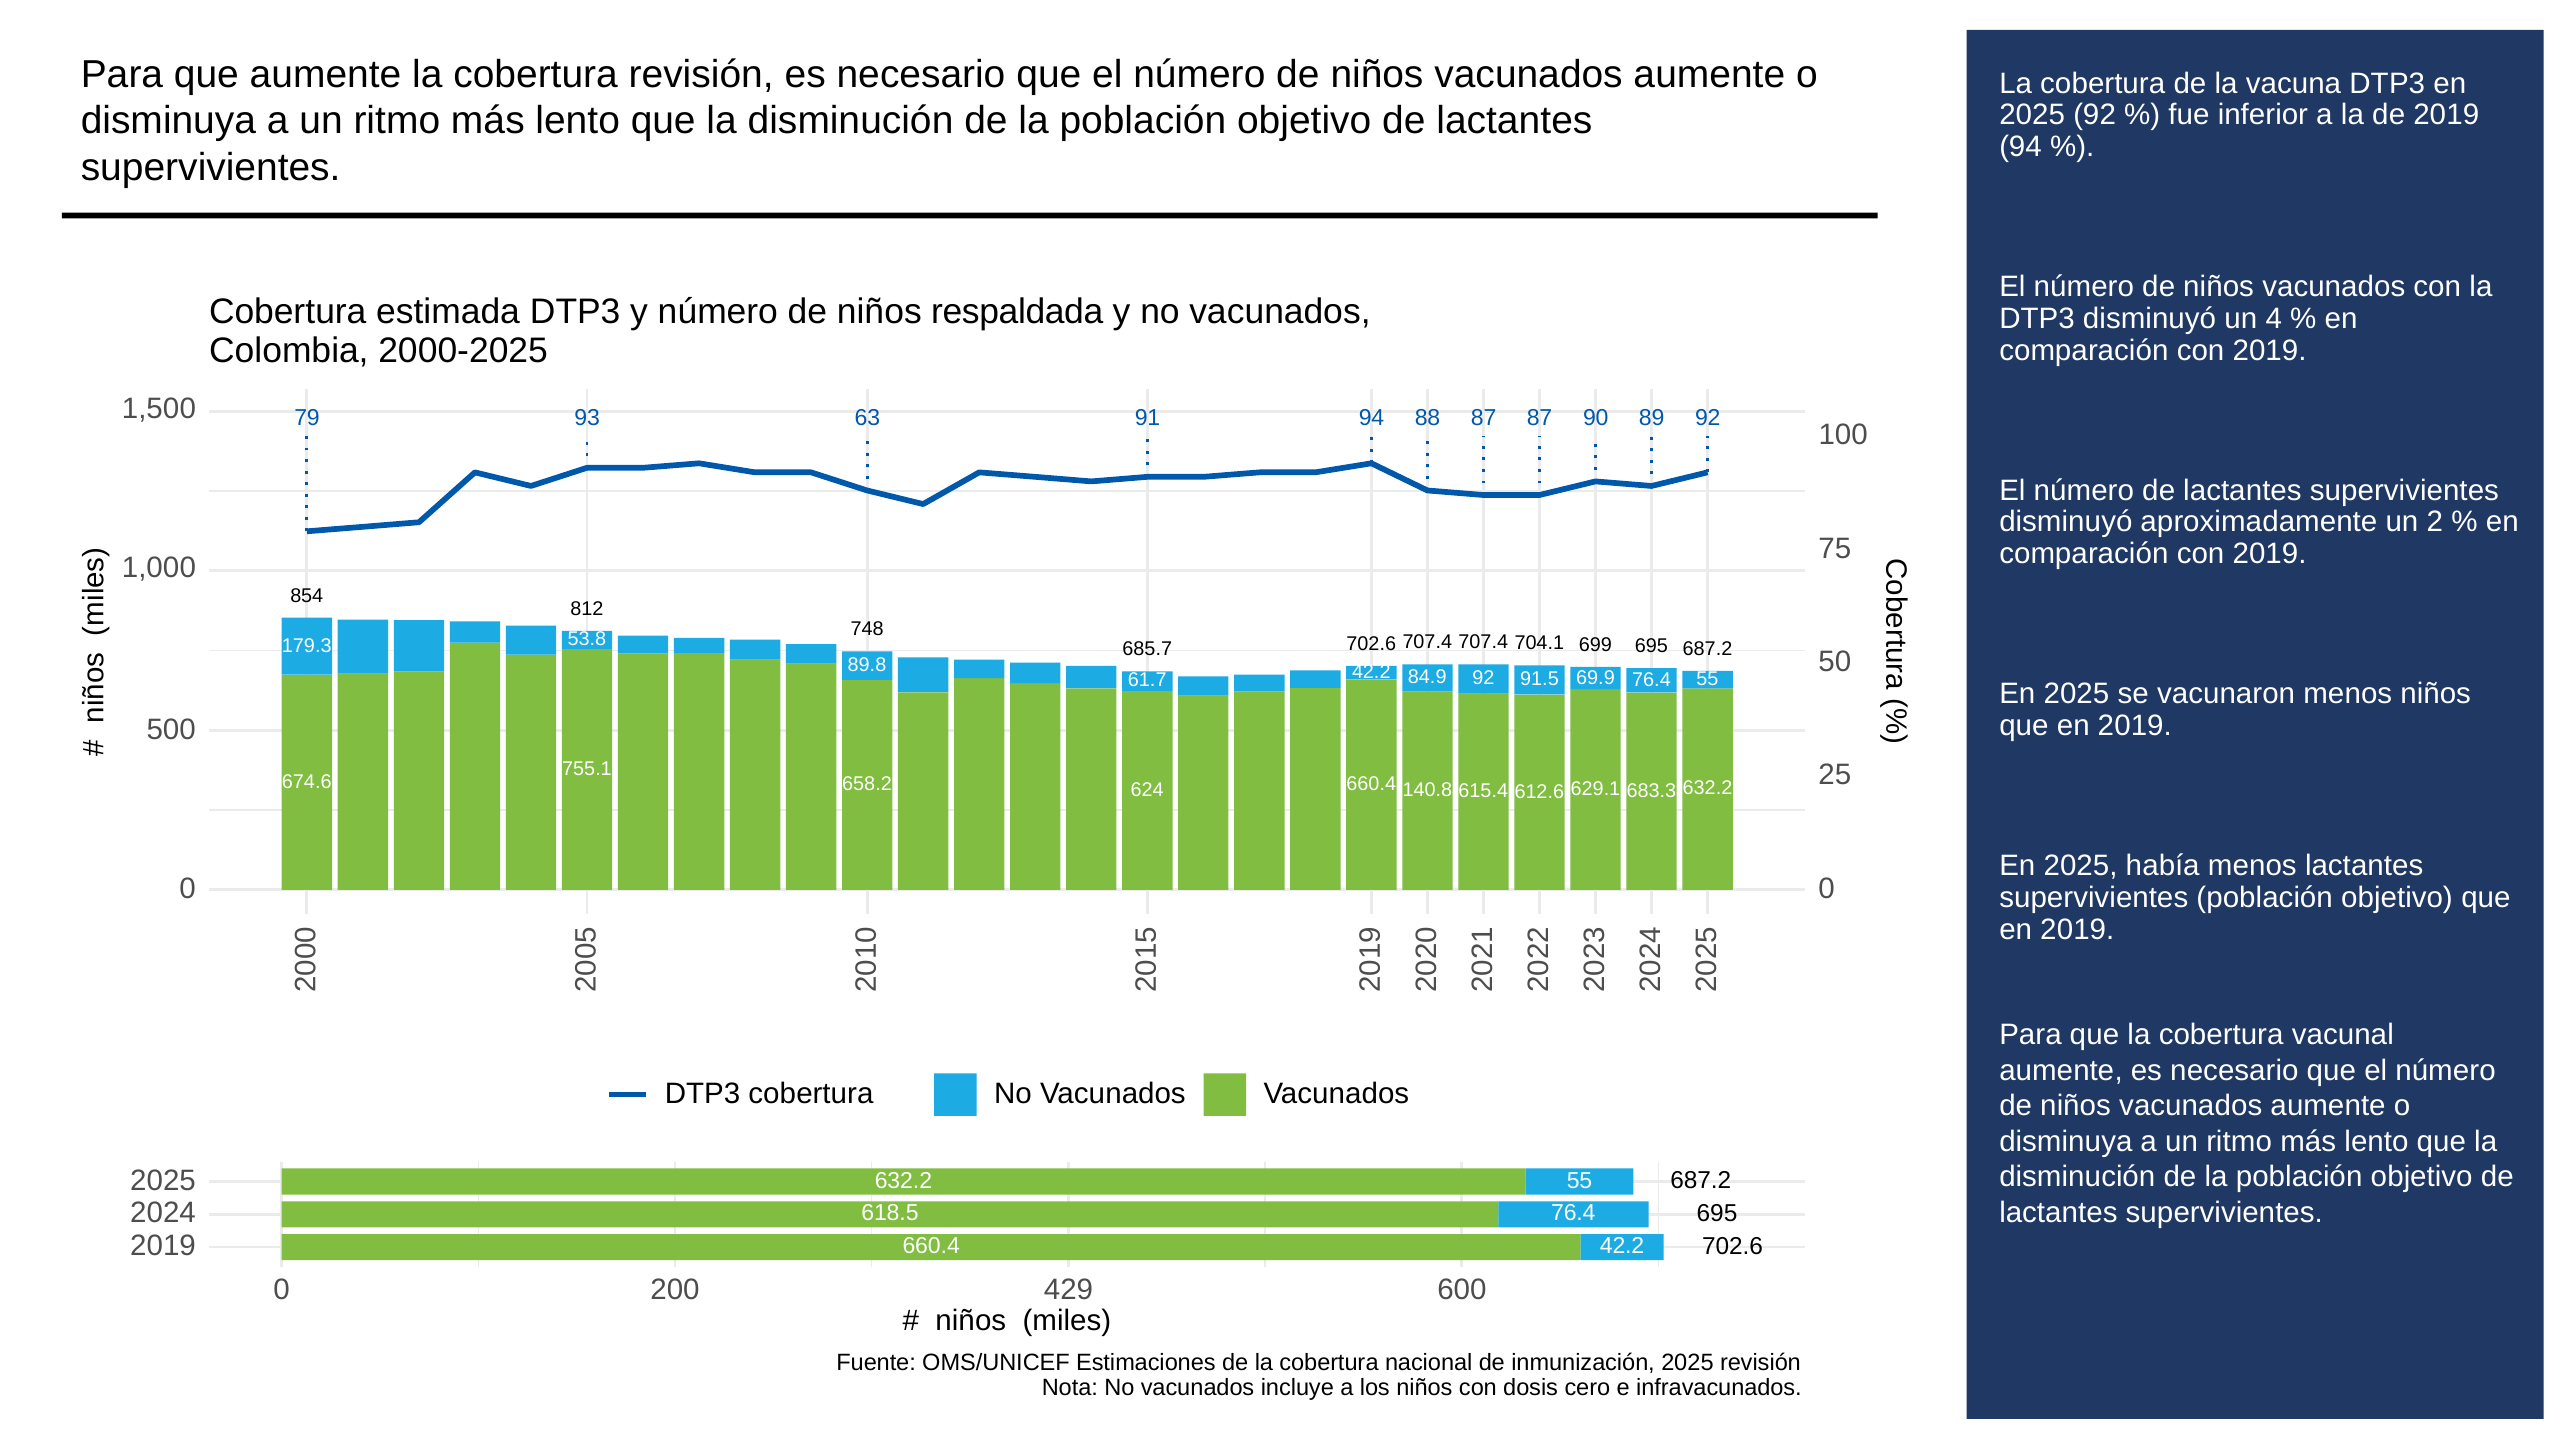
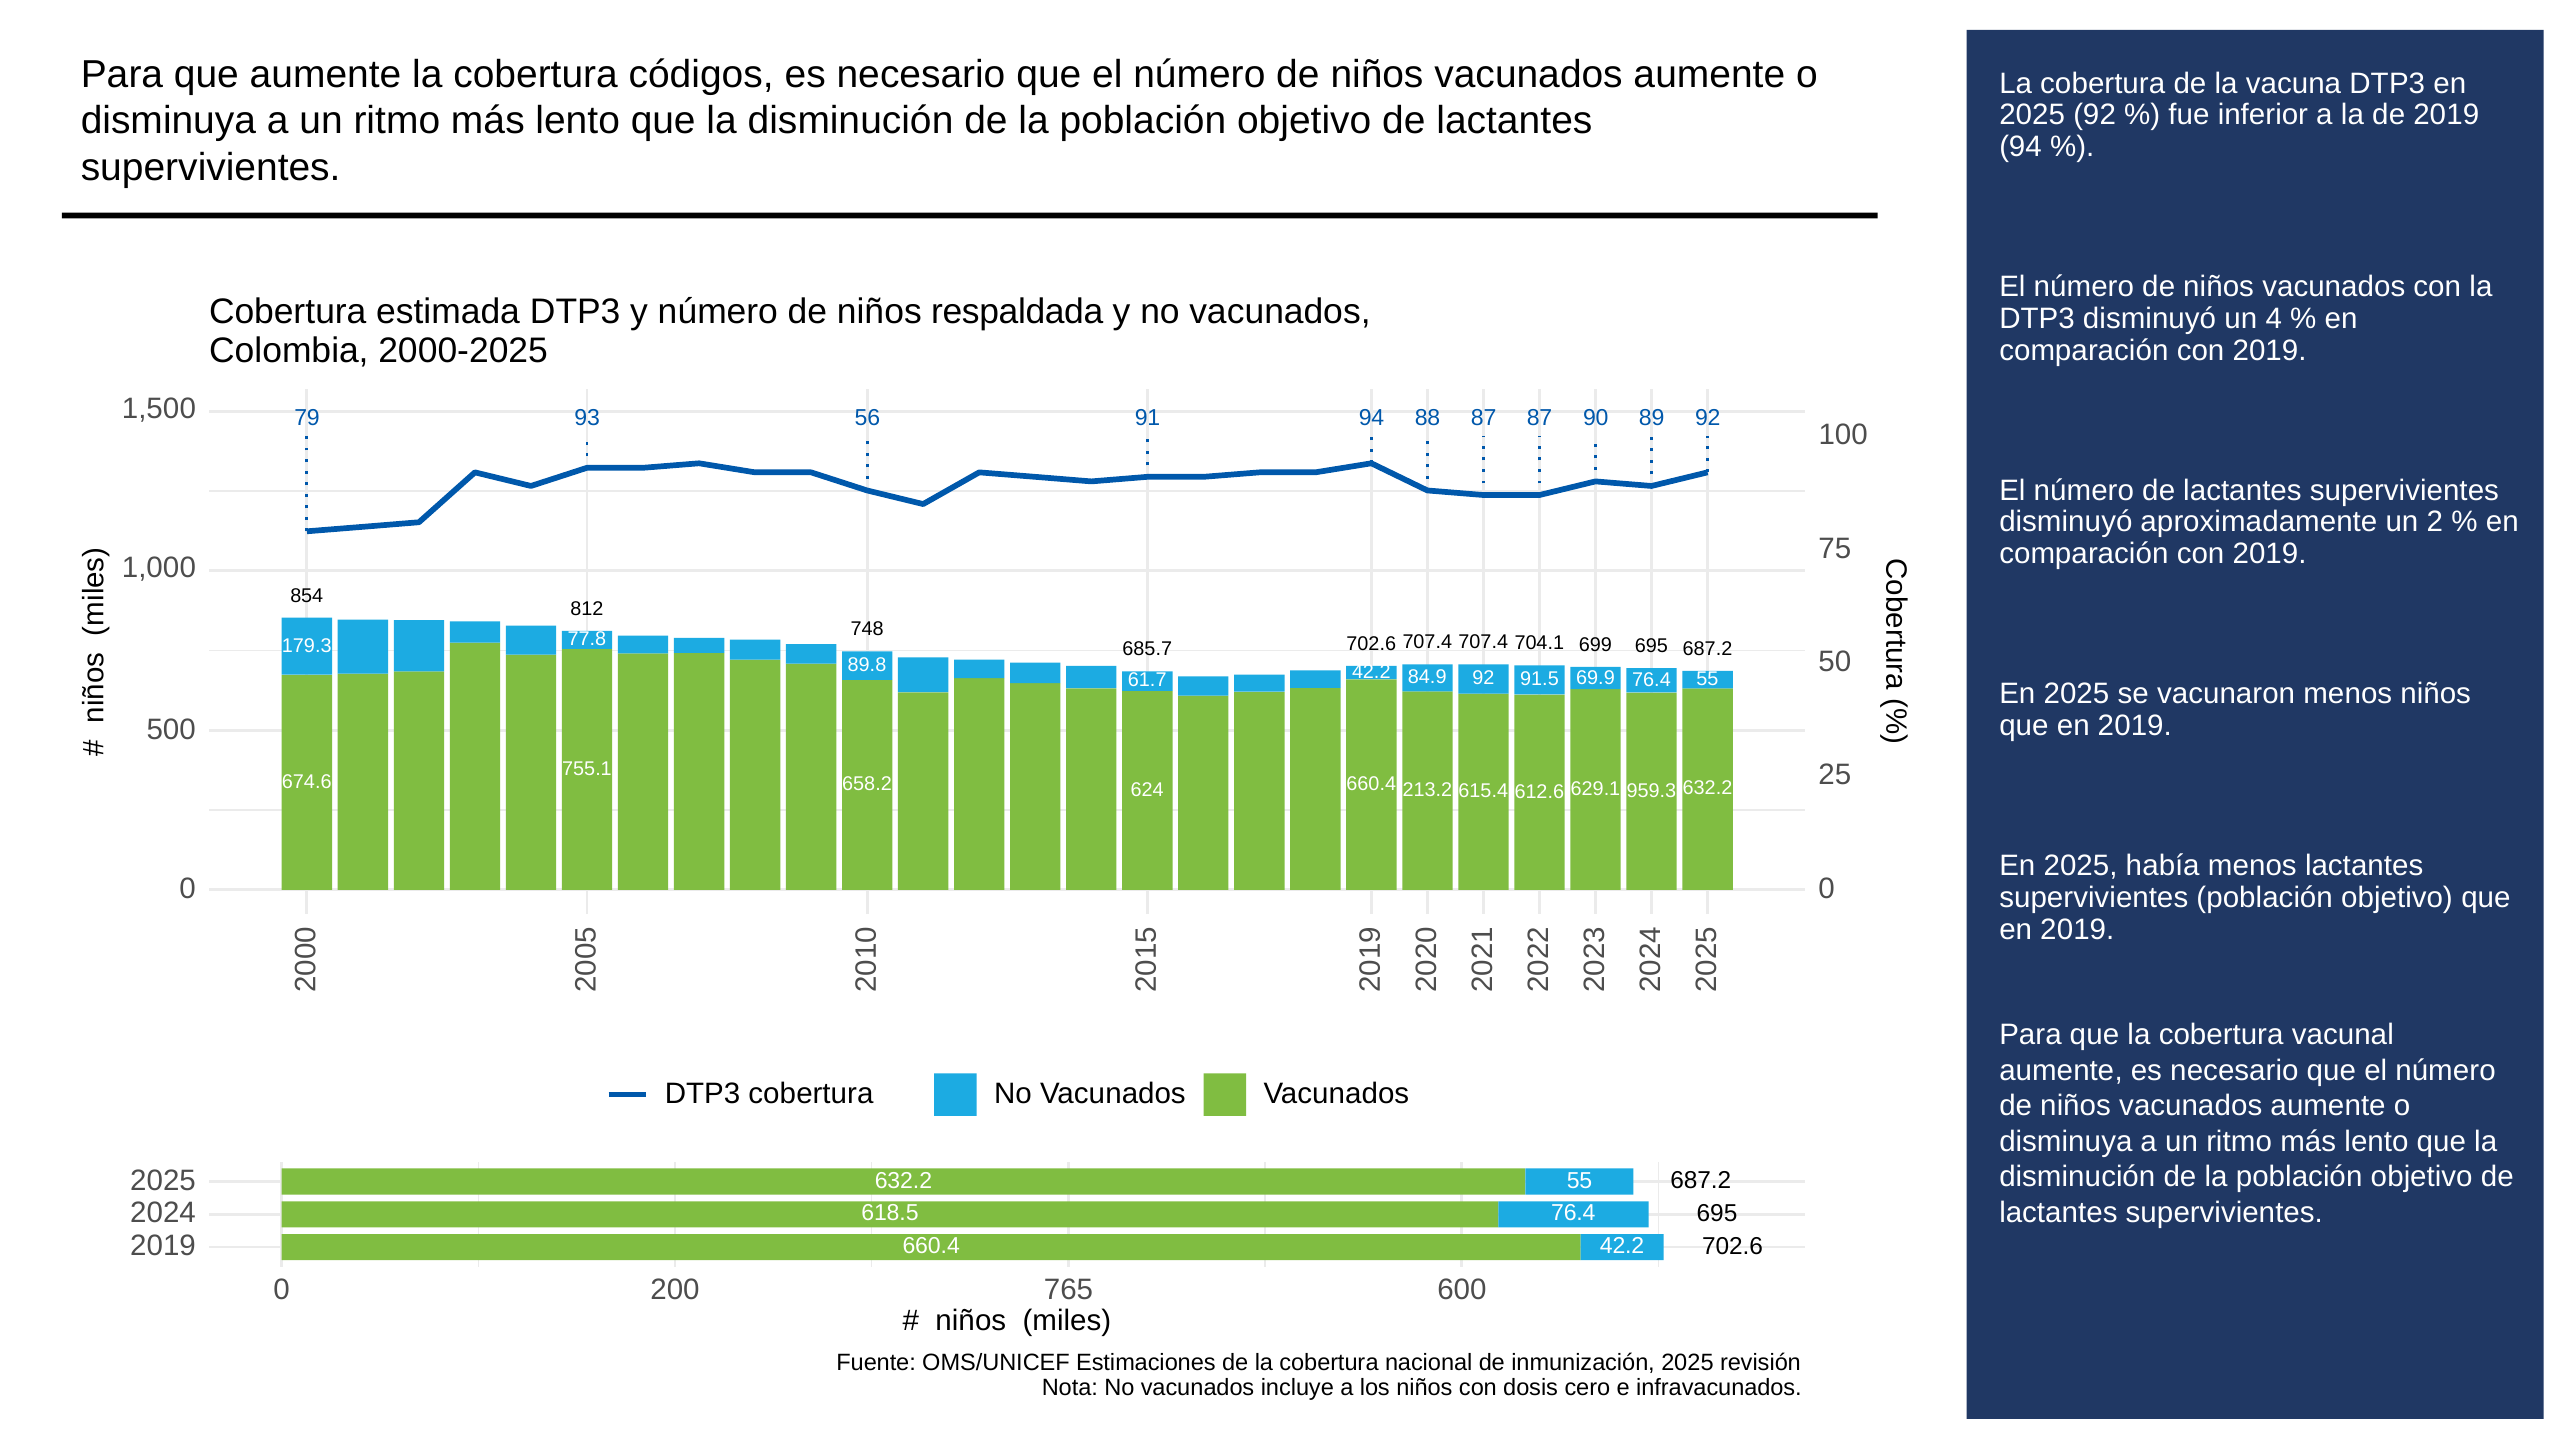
cobertura revisión: revisión -> códigos
63: 63 -> 56
53.8: 53.8 -> 77.8
140.8: 140.8 -> 213.2
683.3: 683.3 -> 959.3
429: 429 -> 765
